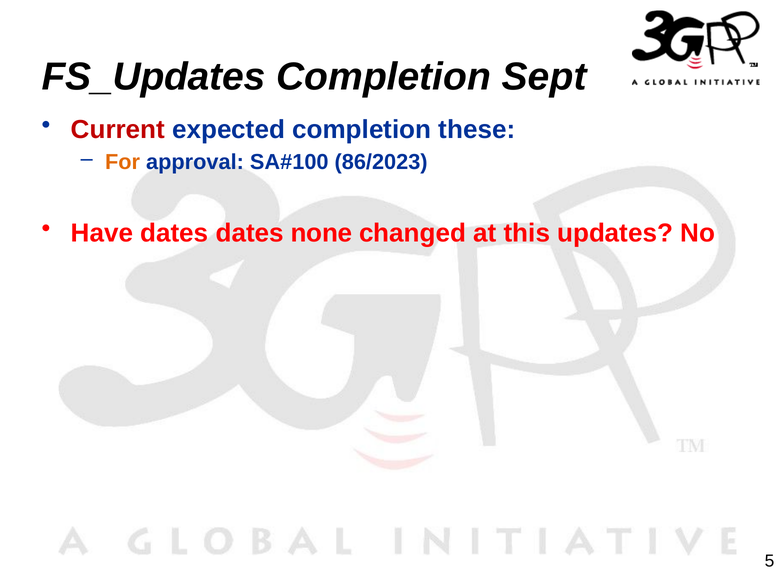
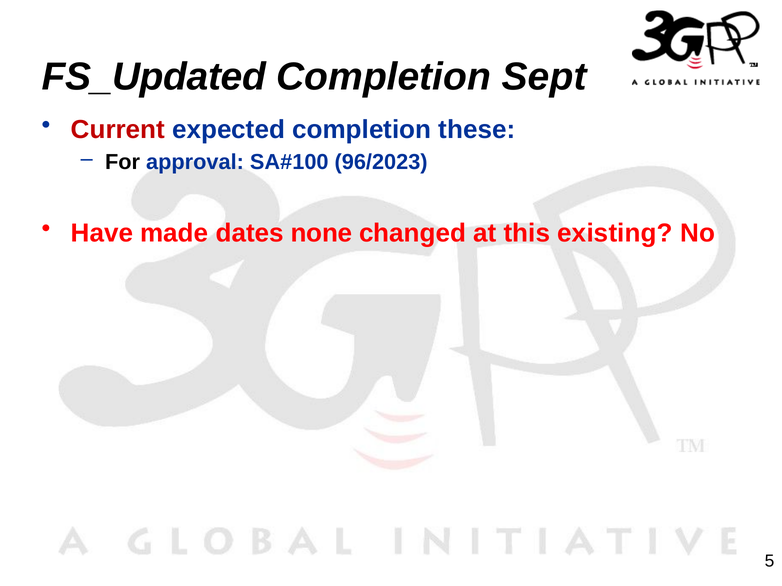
FS_Updates: FS_Updates -> FS_Updated
For colour: orange -> black
86/2023: 86/2023 -> 96/2023
Have dates: dates -> made
updates: updates -> existing
